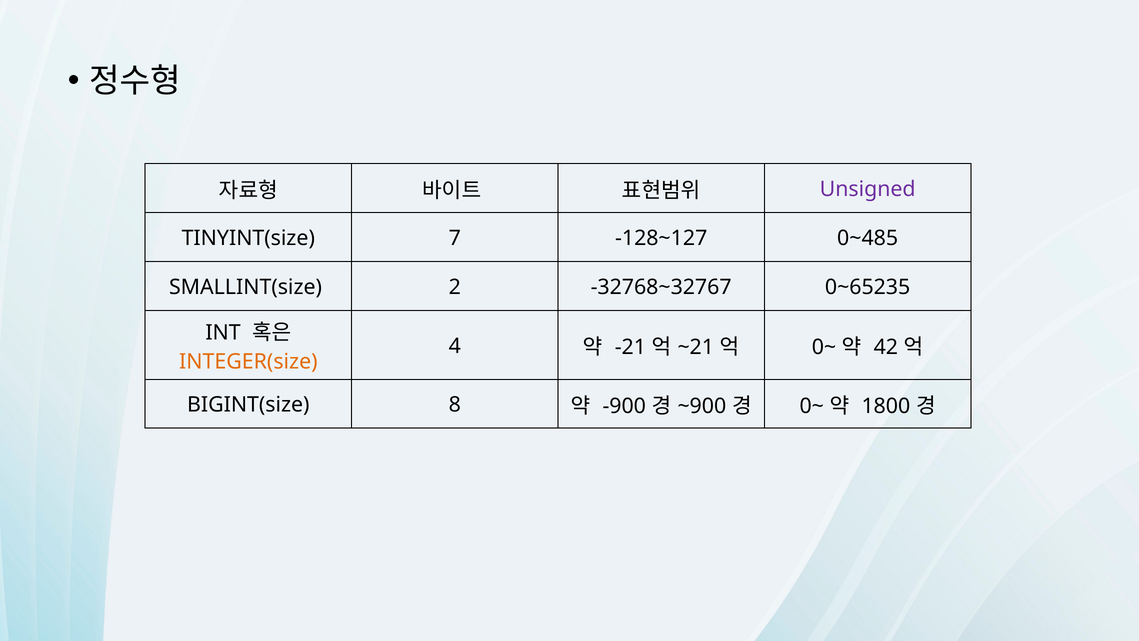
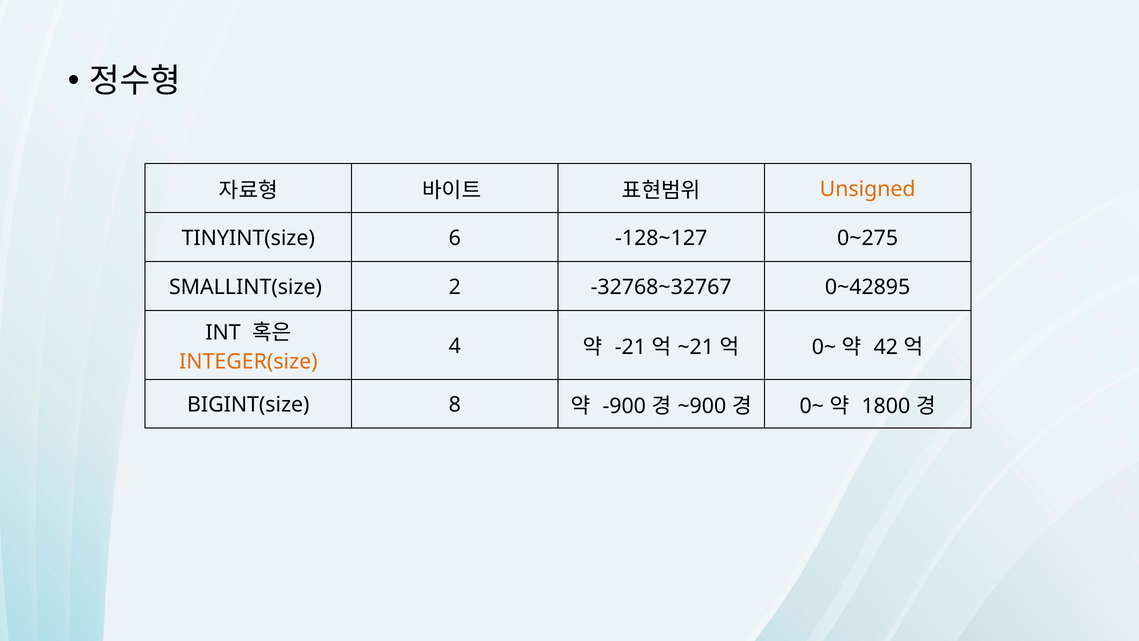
Unsigned colour: purple -> orange
7: 7 -> 6
0~485: 0~485 -> 0~275
0~65235: 0~65235 -> 0~42895
